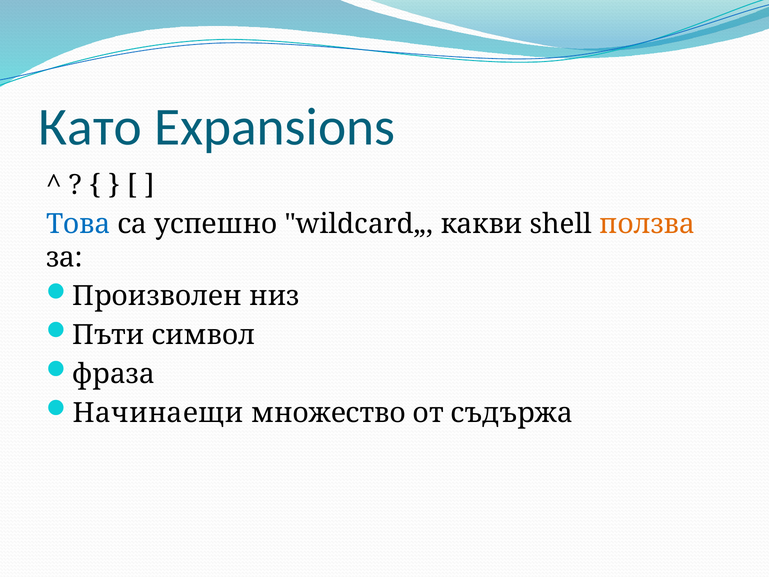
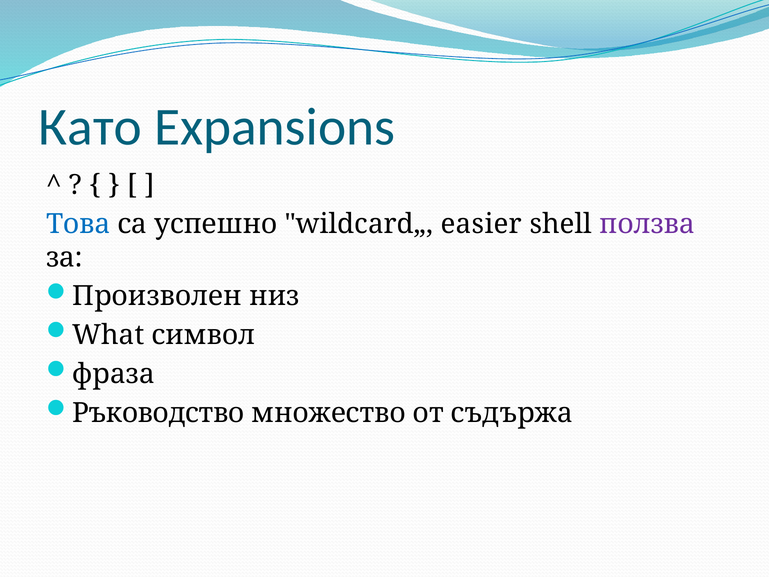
какви: какви -> easier
ползва colour: orange -> purple
Пъти: Пъти -> What
Начинаещи: Начинаещи -> Ръководство
